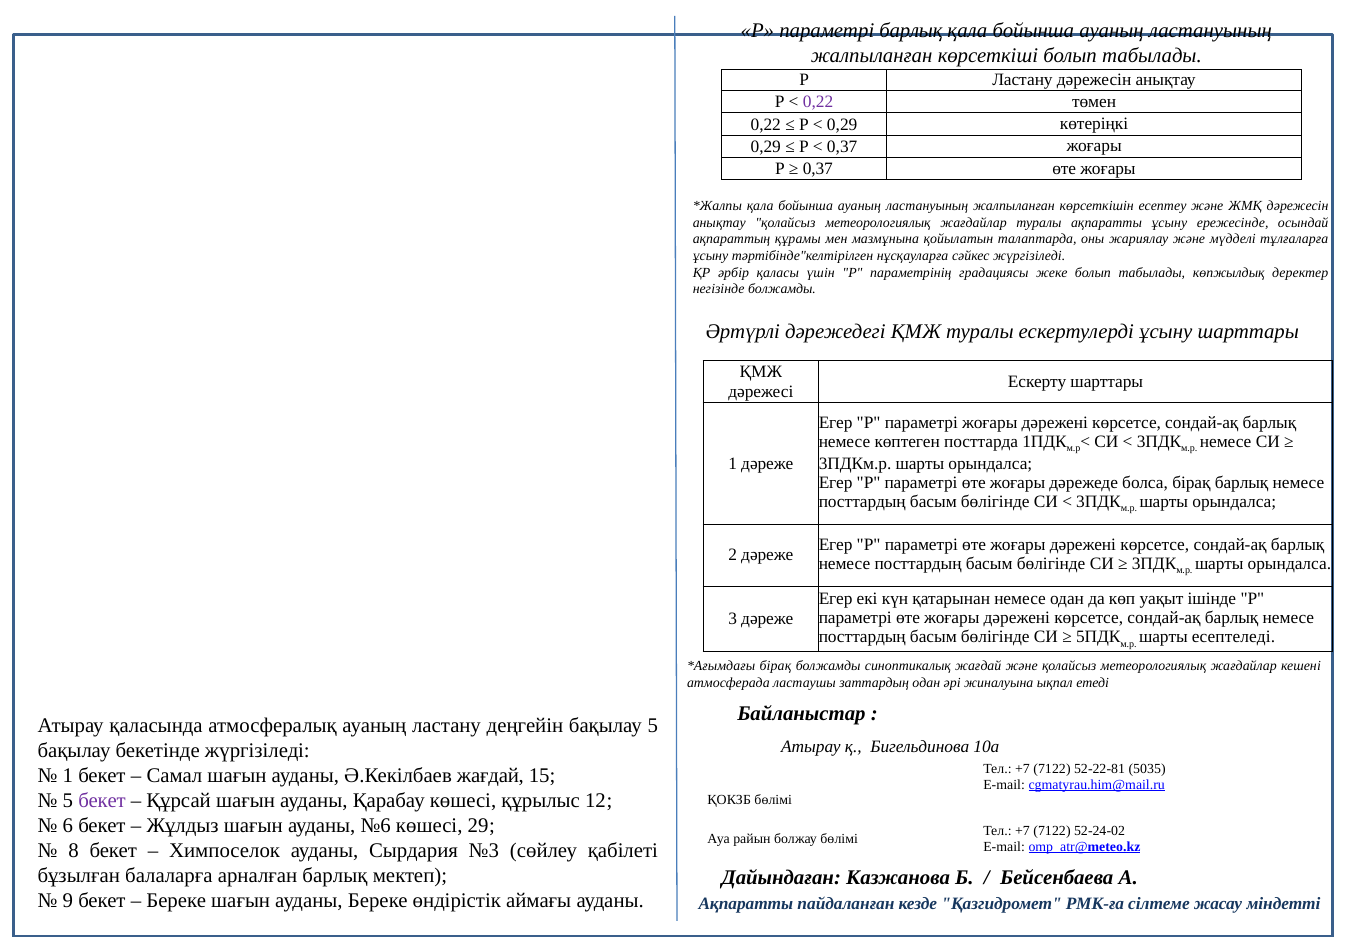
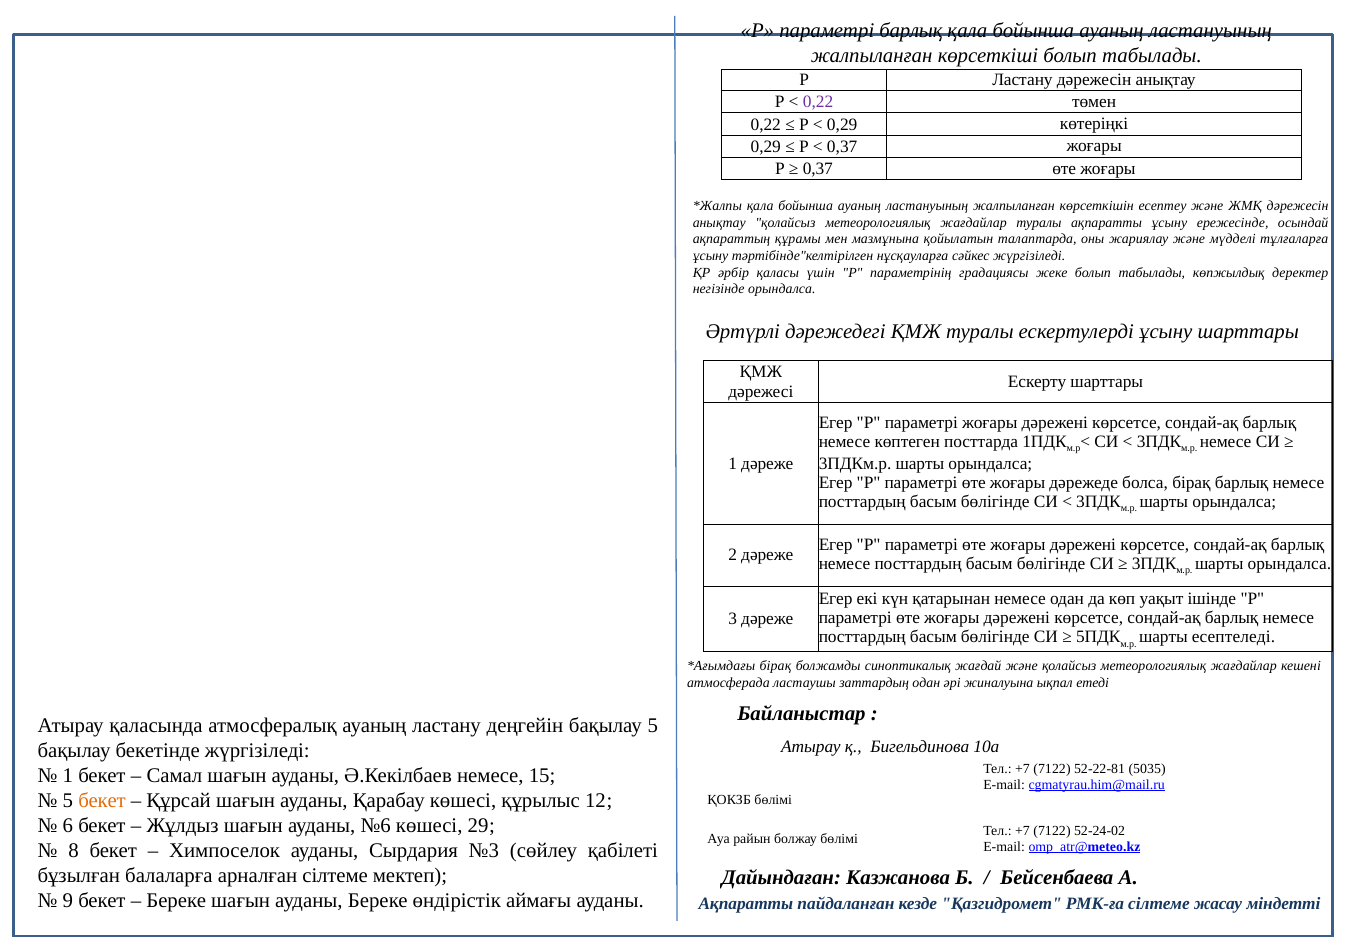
негізінде болжамды: болжамды -> орындалса
Ә.Кекілбаев жағдай: жағдай -> немесе
бекет at (102, 801) colour: purple -> orange
арналған барлық: барлық -> сілтеме
